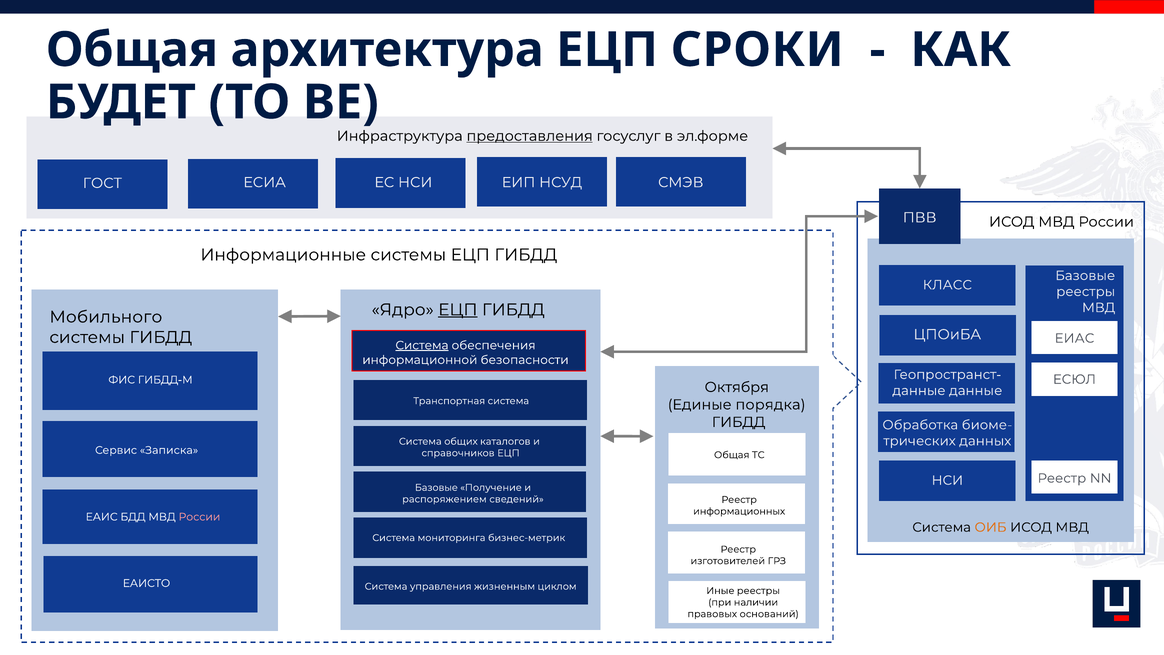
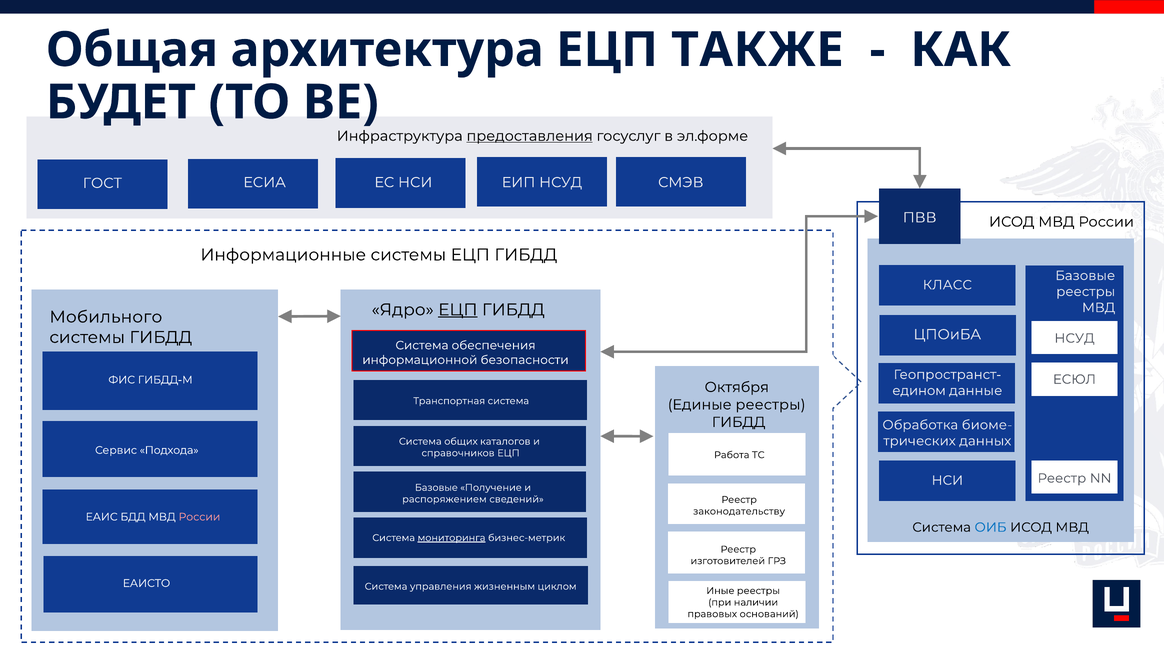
СРОКИ: СРОКИ -> ТАКЖЕ
ЕИАС at (1074, 338): ЕИАС -> НСУД
Система at (422, 345) underline: present -> none
данные at (919, 390): данные -> едином
Единые порядка: порядка -> реестры
Записка: Записка -> Подхода
Общая at (732, 455): Общая -> Работа
информационных: информационных -> законодательству
ОИБ colour: orange -> blue
мониторинга underline: none -> present
